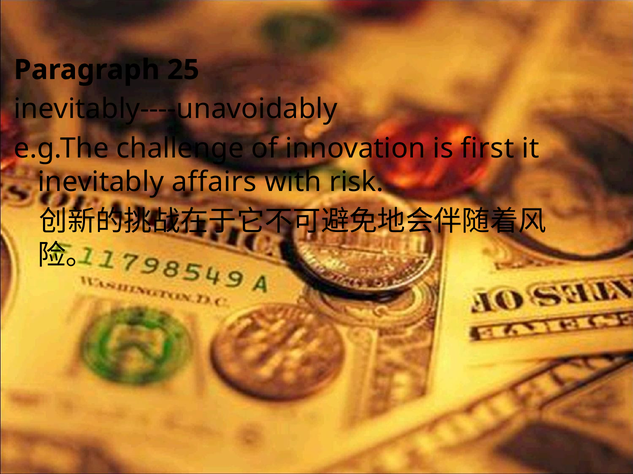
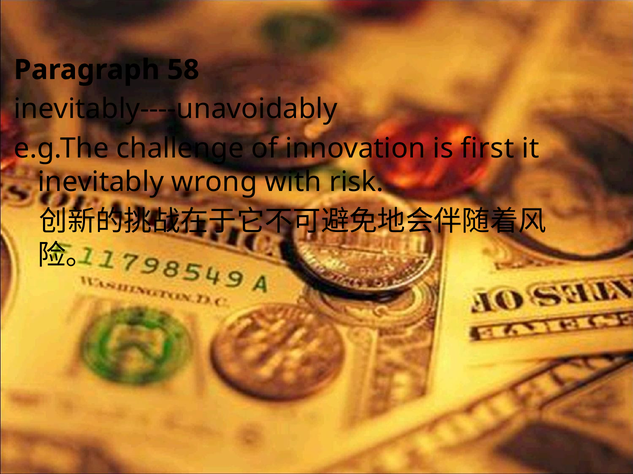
25: 25 -> 58
affairs: affairs -> wrong
